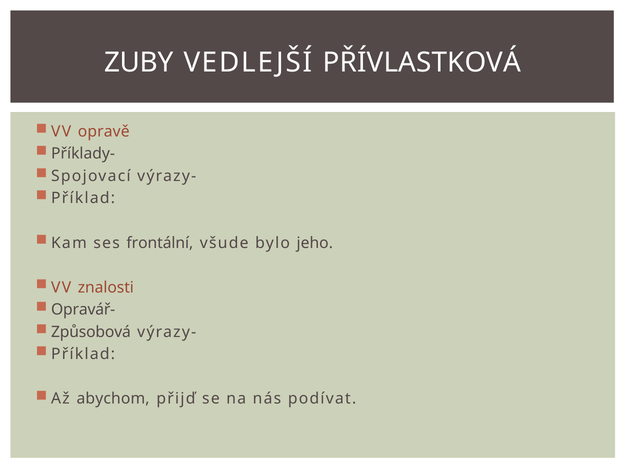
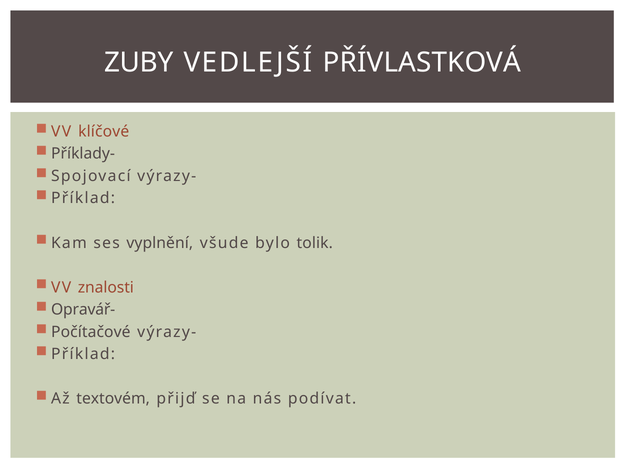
opravě: opravě -> klíčové
frontální: frontální -> vyplnění
jeho: jeho -> tolik
Způsobová: Způsobová -> Počítačové
abychom: abychom -> textovém
